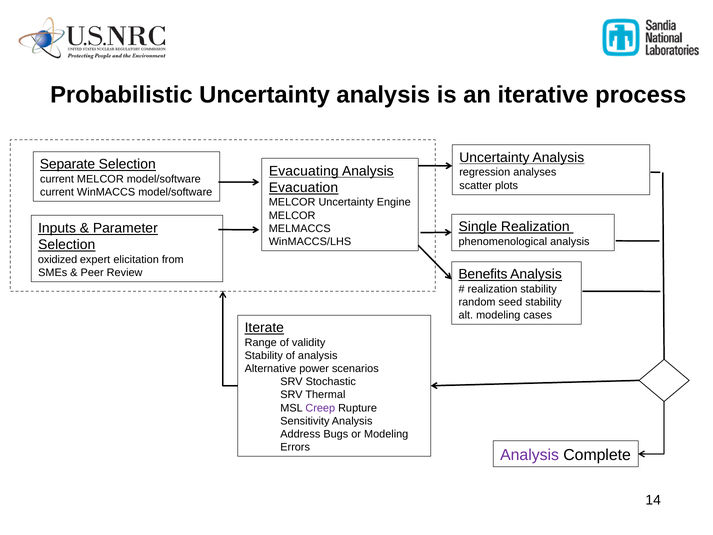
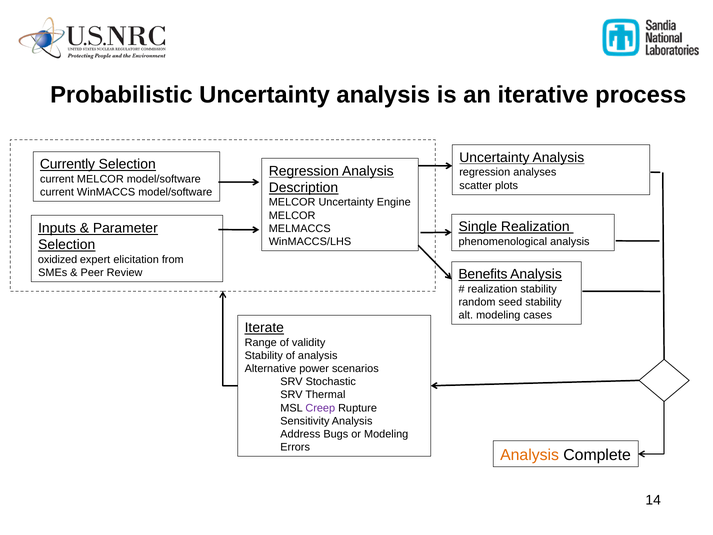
Separate: Separate -> Currently
Evacuating at (304, 171): Evacuating -> Regression
Evacuation: Evacuation -> Description
Analysis at (530, 455) colour: purple -> orange
